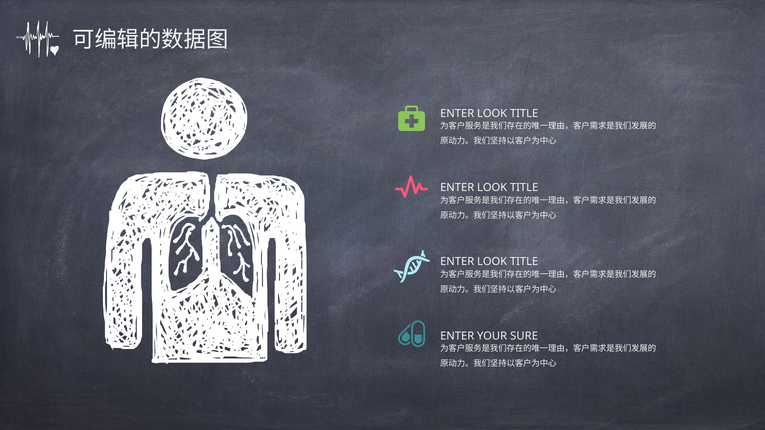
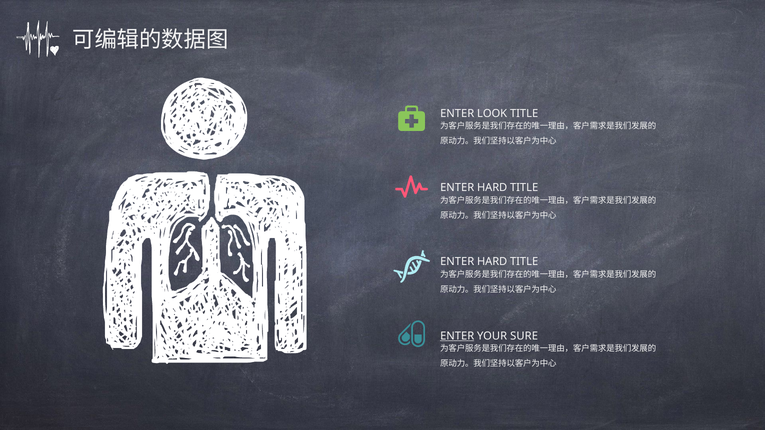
LOOK at (492, 188): LOOK -> HARD
LOOK at (492, 262): LOOK -> HARD
ENTER at (457, 336) underline: none -> present
